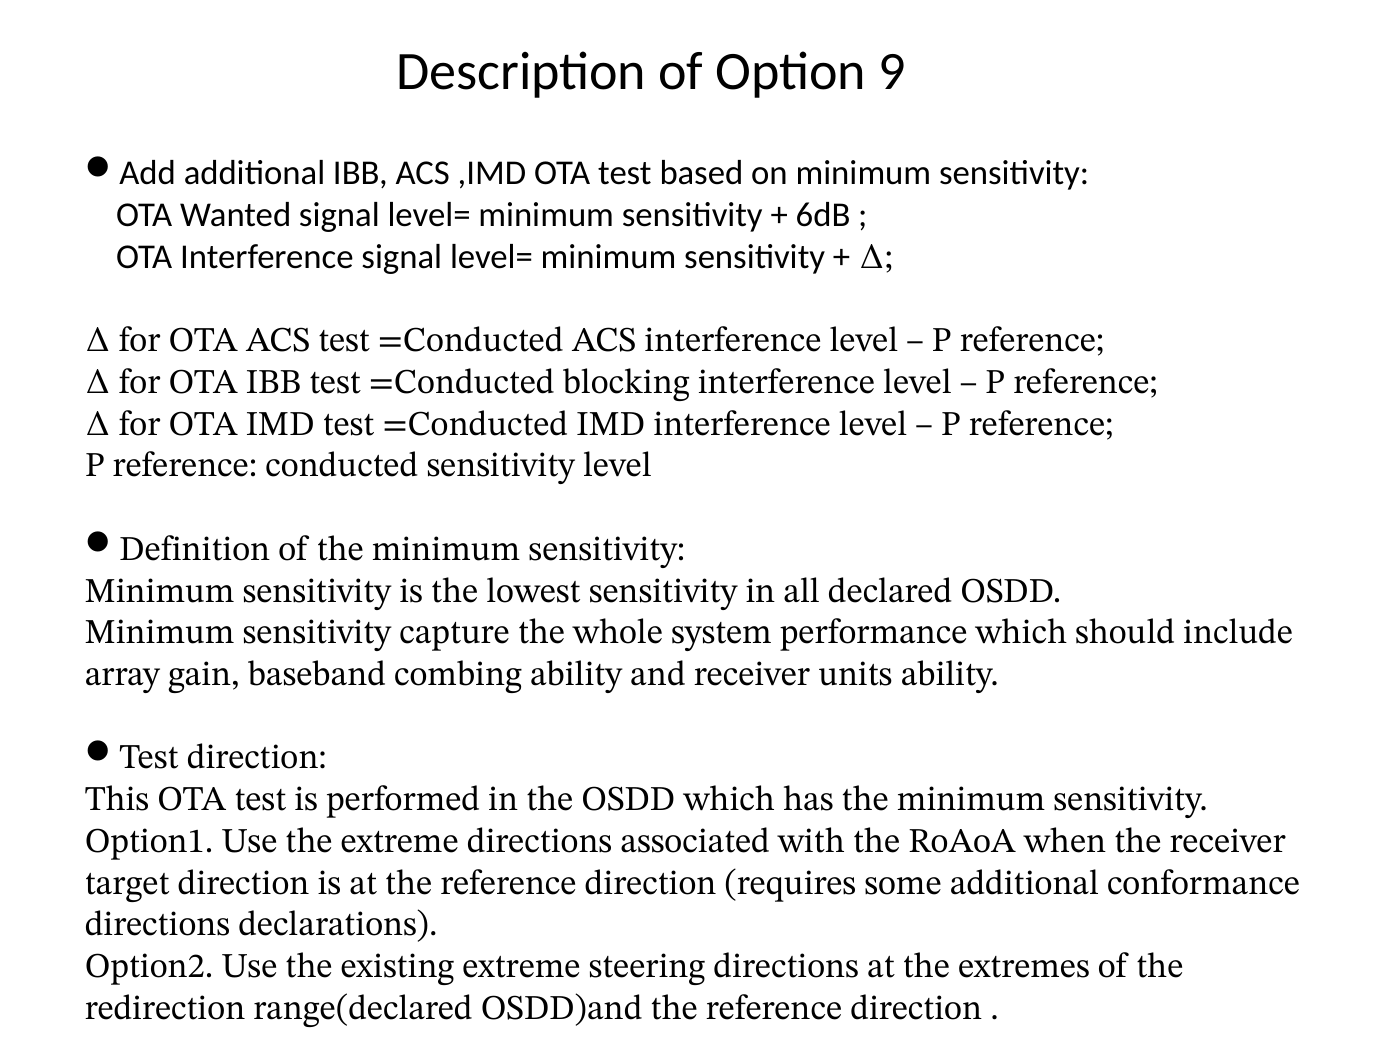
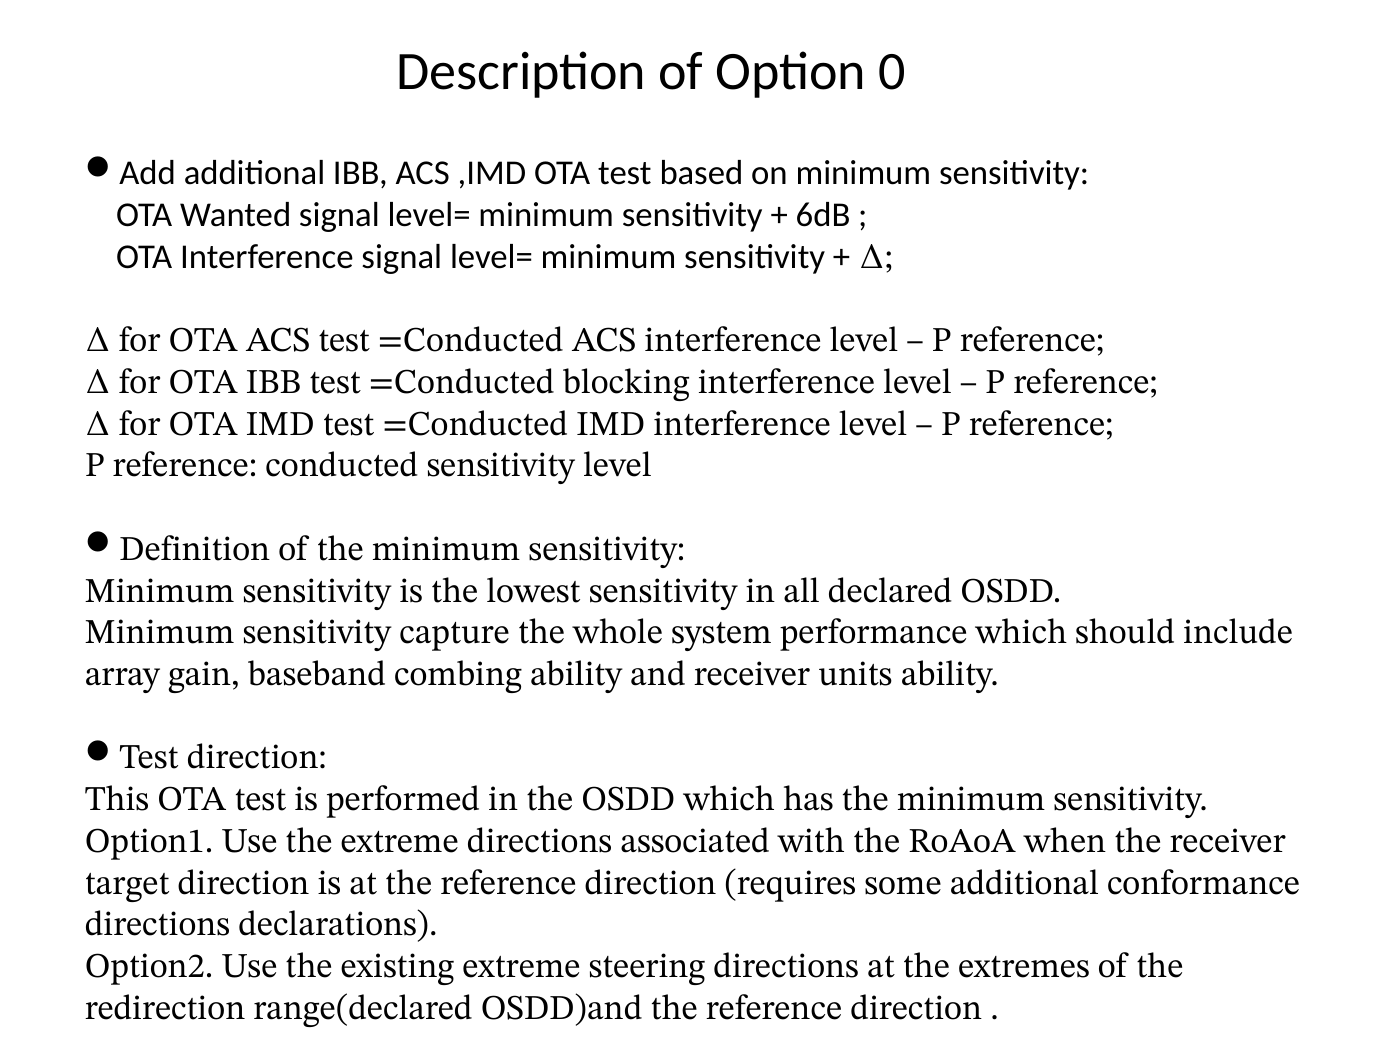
9: 9 -> 0
